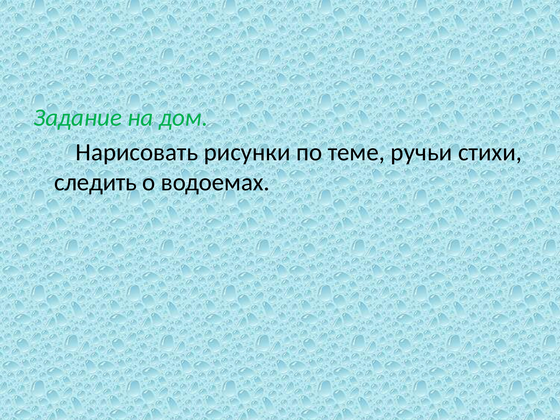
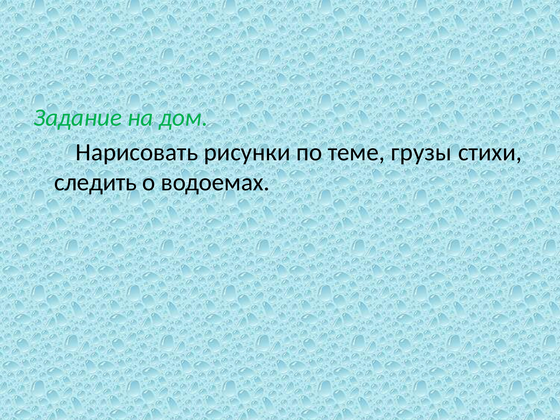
ручьи: ручьи -> грузы
